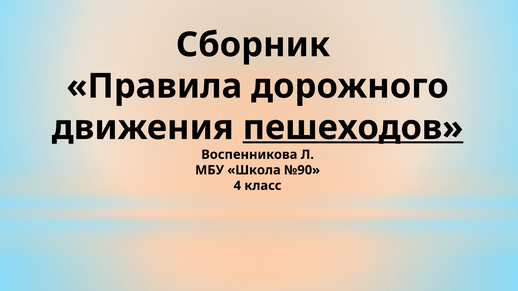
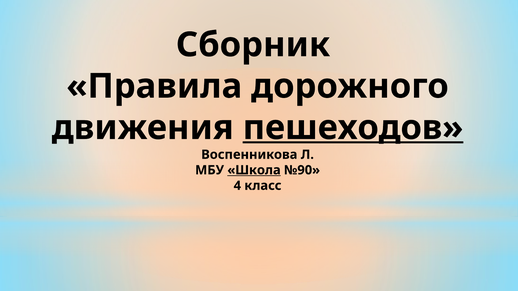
Школа underline: none -> present
